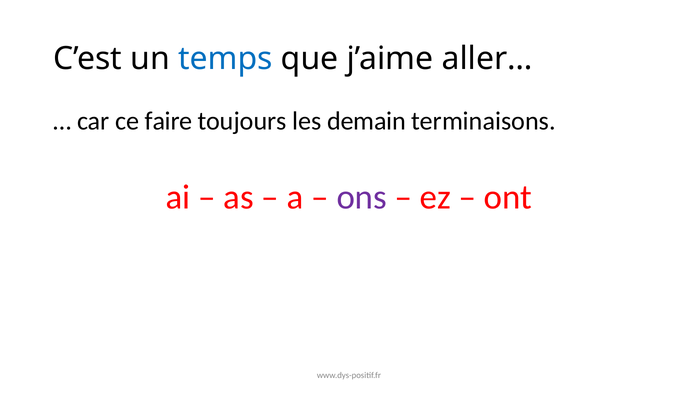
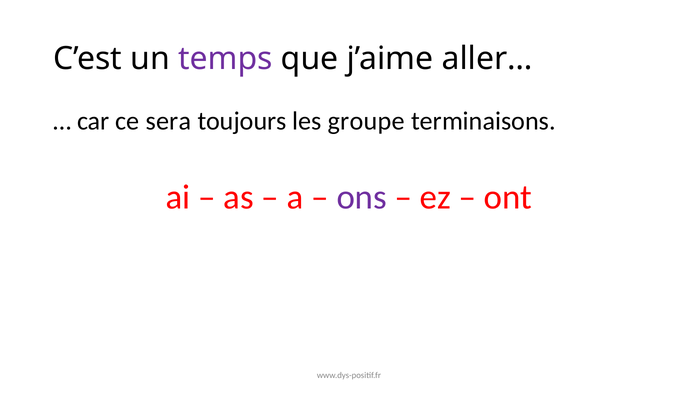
temps colour: blue -> purple
faire: faire -> sera
demain: demain -> groupe
